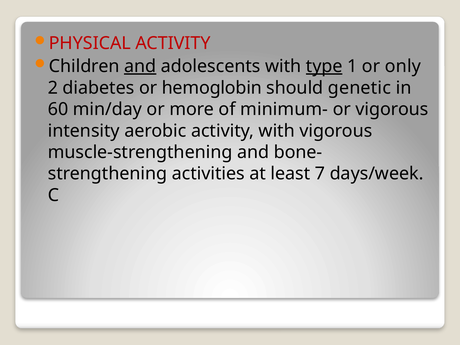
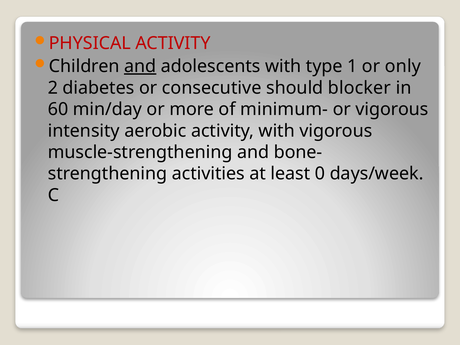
type underline: present -> none
hemoglobin: hemoglobin -> consecutive
genetic: genetic -> blocker
7: 7 -> 0
